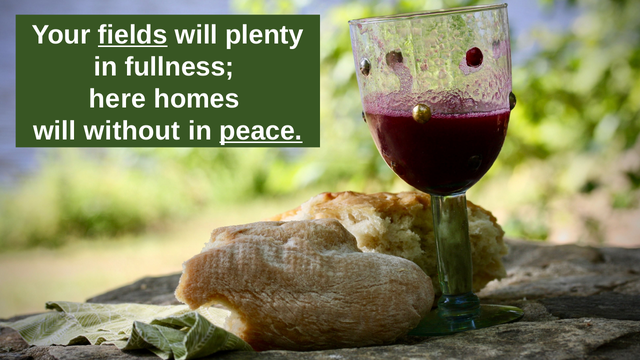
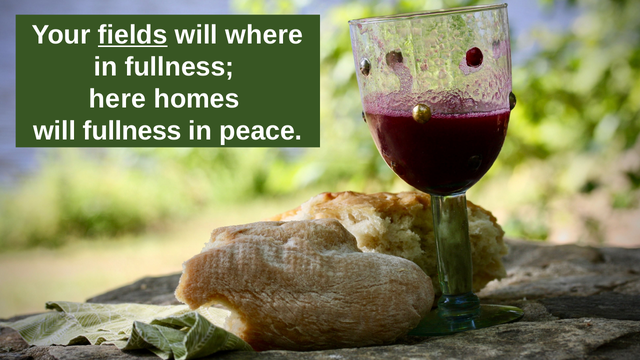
plenty: plenty -> where
will without: without -> fullness
peace underline: present -> none
